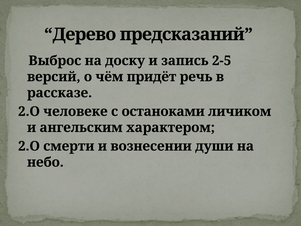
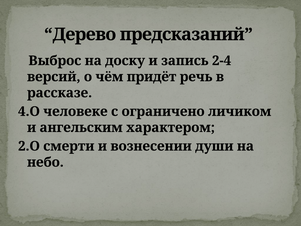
2-5: 2-5 -> 2-4
2.О at (29, 111): 2.О -> 4.О
останоками: останоками -> ограничено
